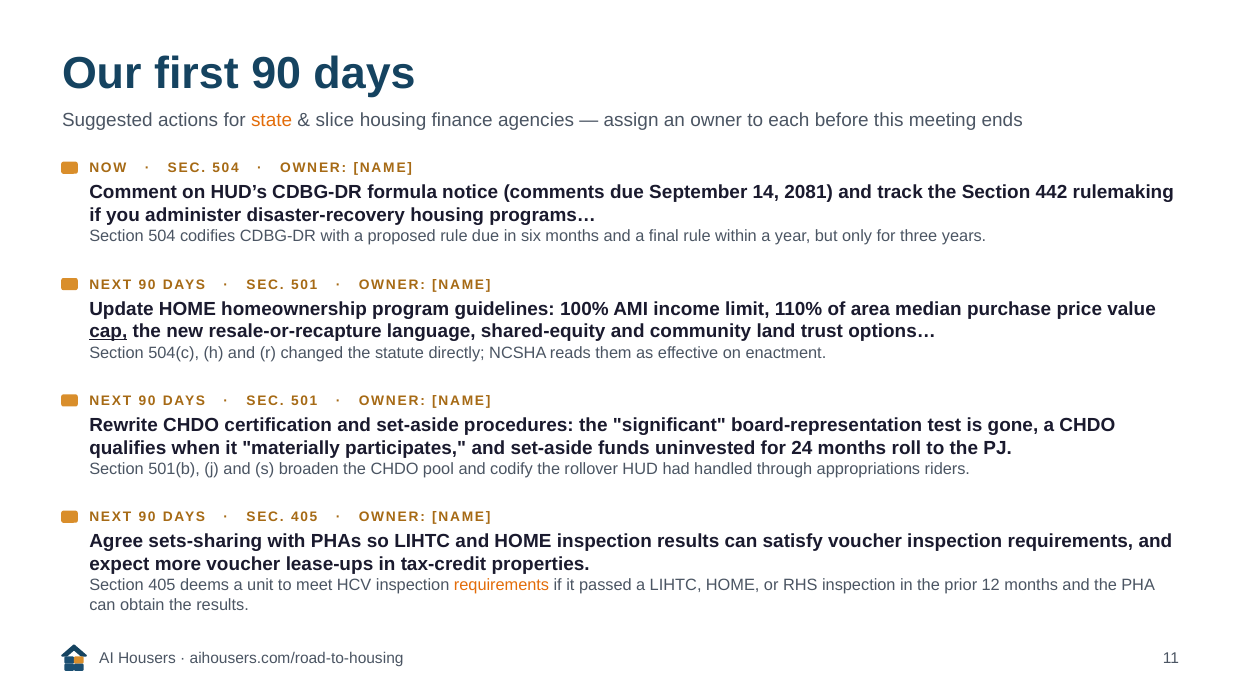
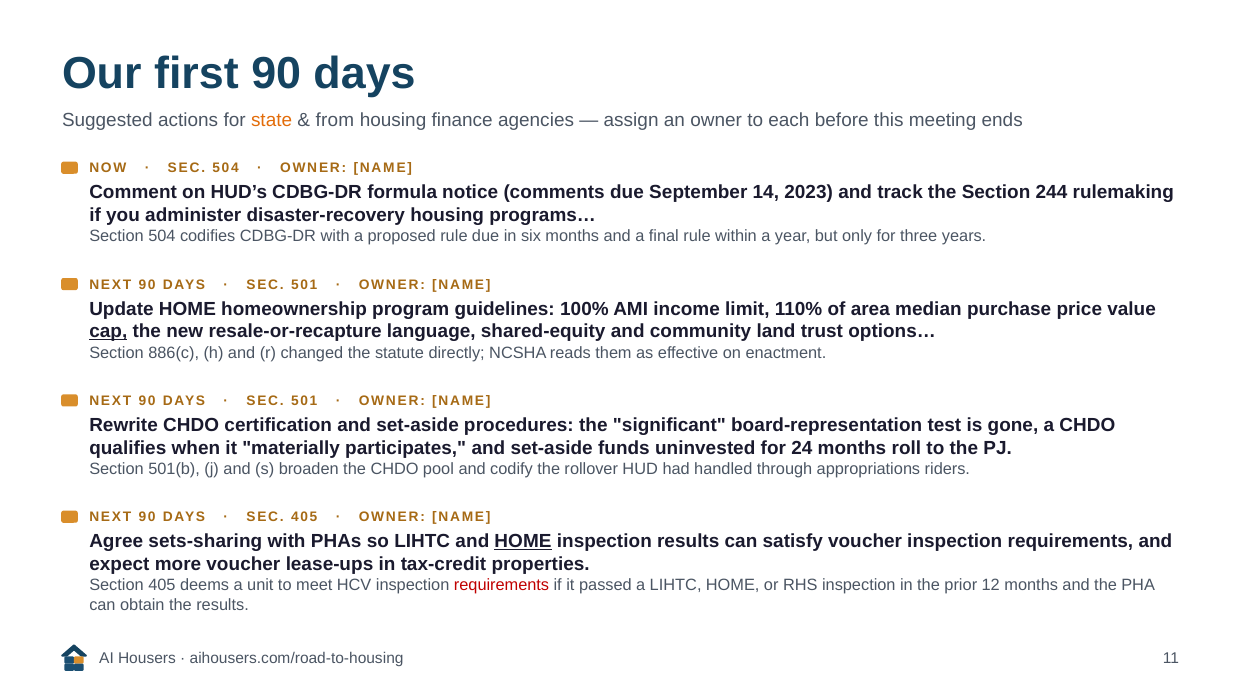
slice: slice -> from
2081: 2081 -> 2023
442: 442 -> 244
504(c: 504(c -> 886(c
HOME at (523, 542) underline: none -> present
requirements at (502, 585) colour: orange -> red
